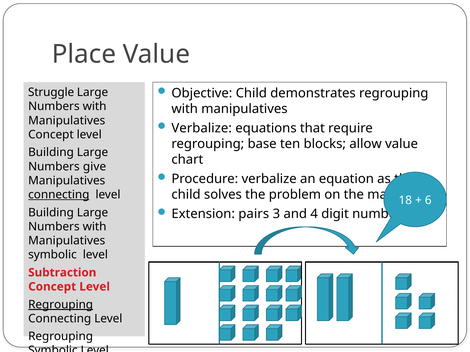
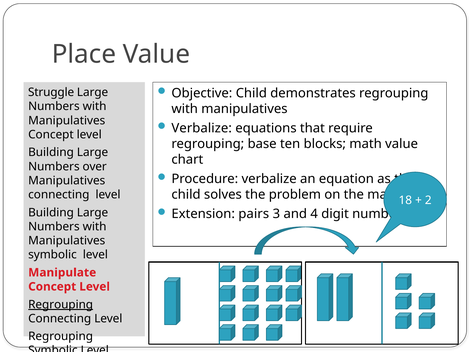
allow: allow -> math
give: give -> over
connecting at (59, 195) underline: present -> none
6: 6 -> 2
Subtraction: Subtraction -> Manipulate
